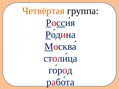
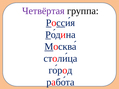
Четвёртая colour: orange -> purple
